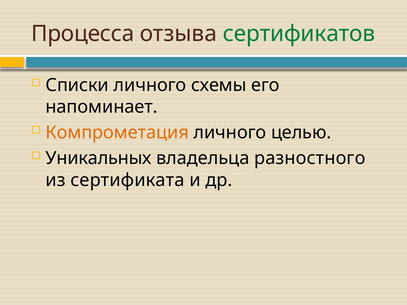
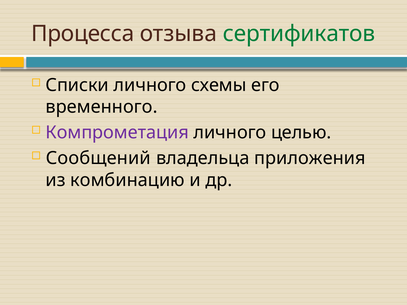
напоминает: напоминает -> временного
Компрометация colour: orange -> purple
Уникальных: Уникальных -> Сообщений
разностного: разностного -> приложения
сертификата: сертификата -> комбинацию
